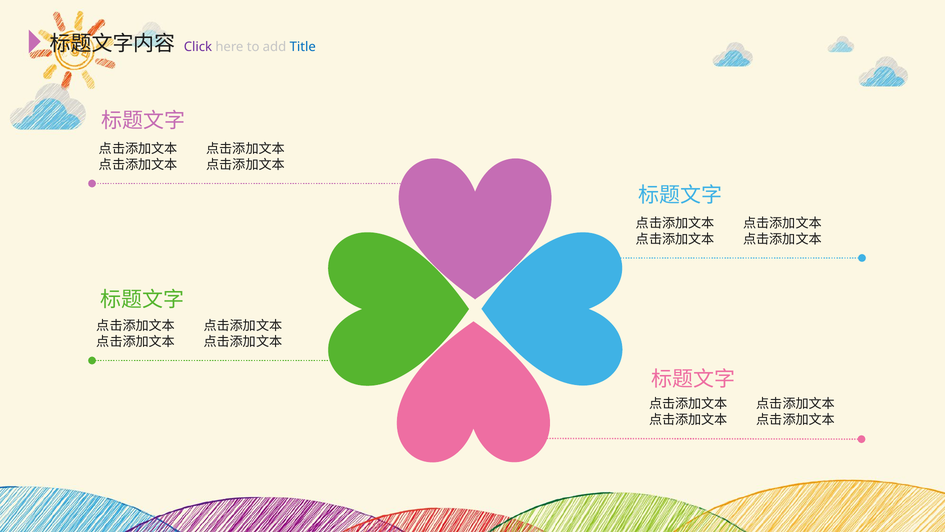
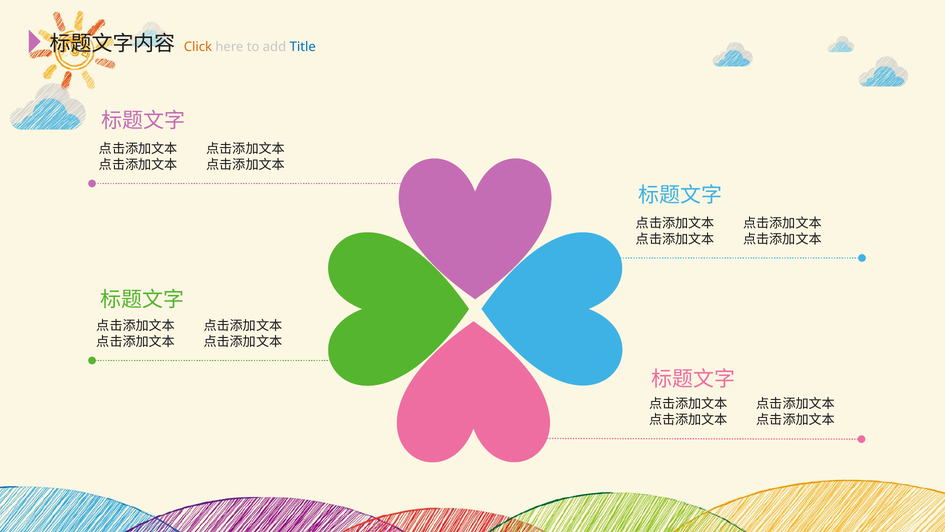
Click colour: purple -> orange
